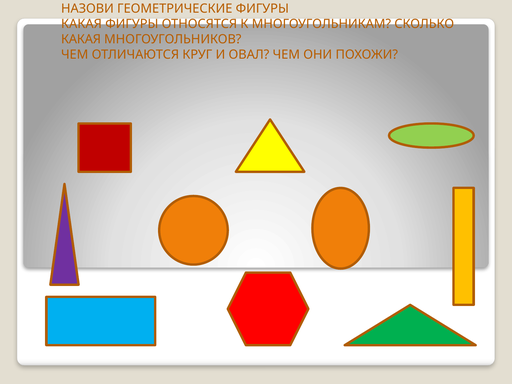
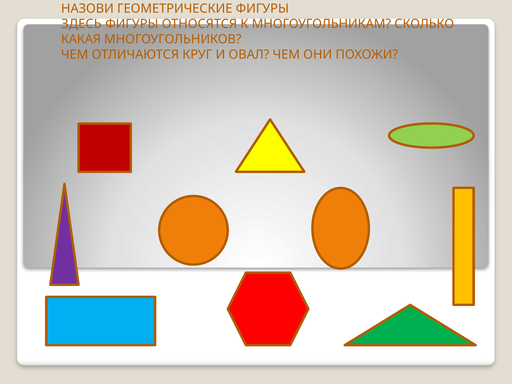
КАКАЯ at (81, 24): КАКАЯ -> ЗДЕСЬ
